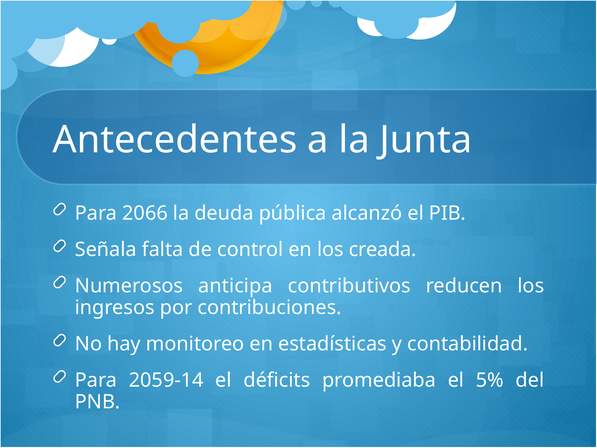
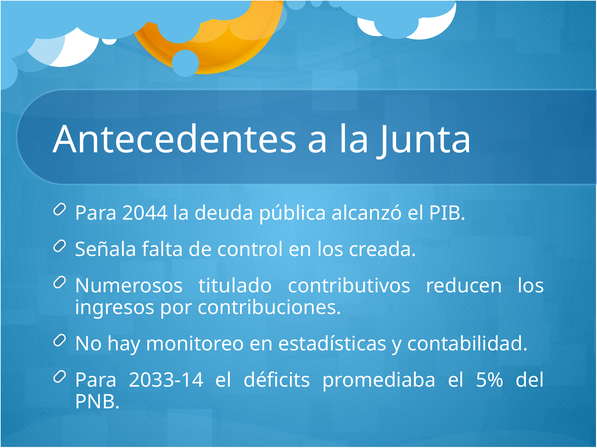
2066: 2066 -> 2044
anticipa: anticipa -> titulado
2059-14: 2059-14 -> 2033-14
